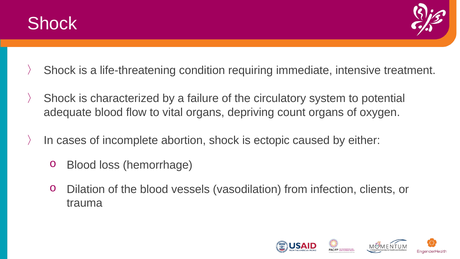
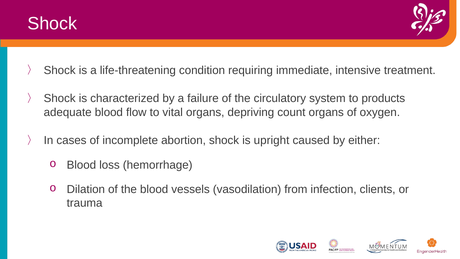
potential: potential -> products
ectopic: ectopic -> upright
